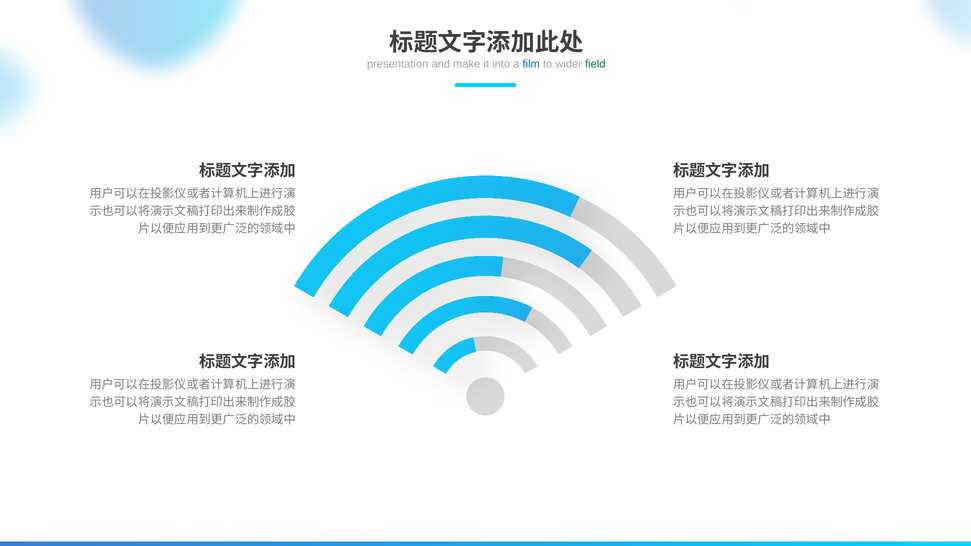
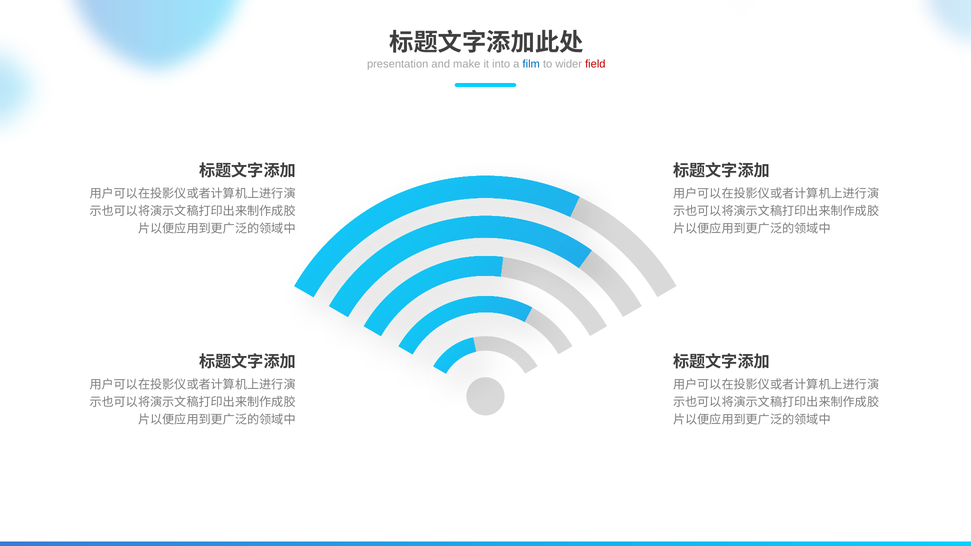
field colour: green -> red
